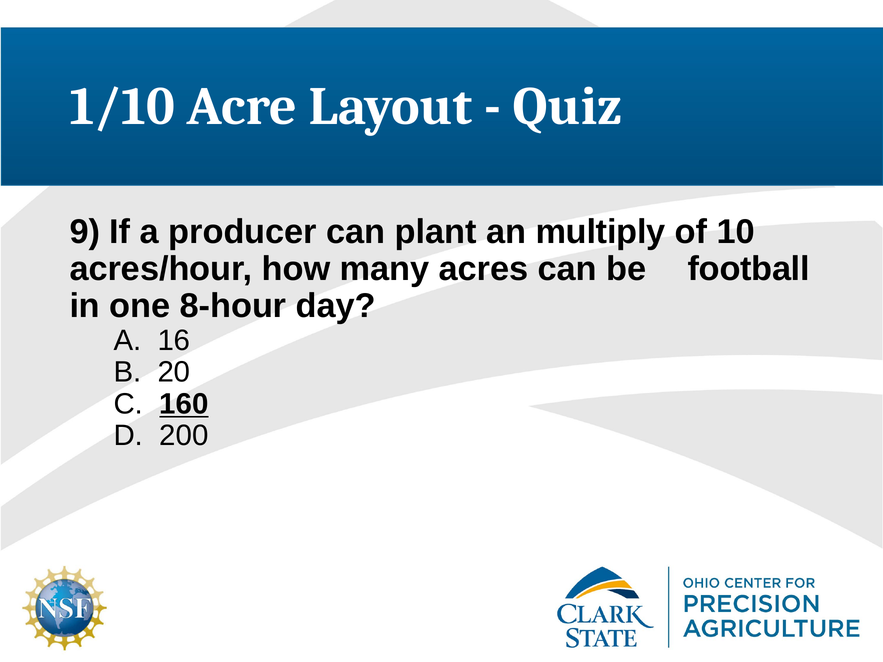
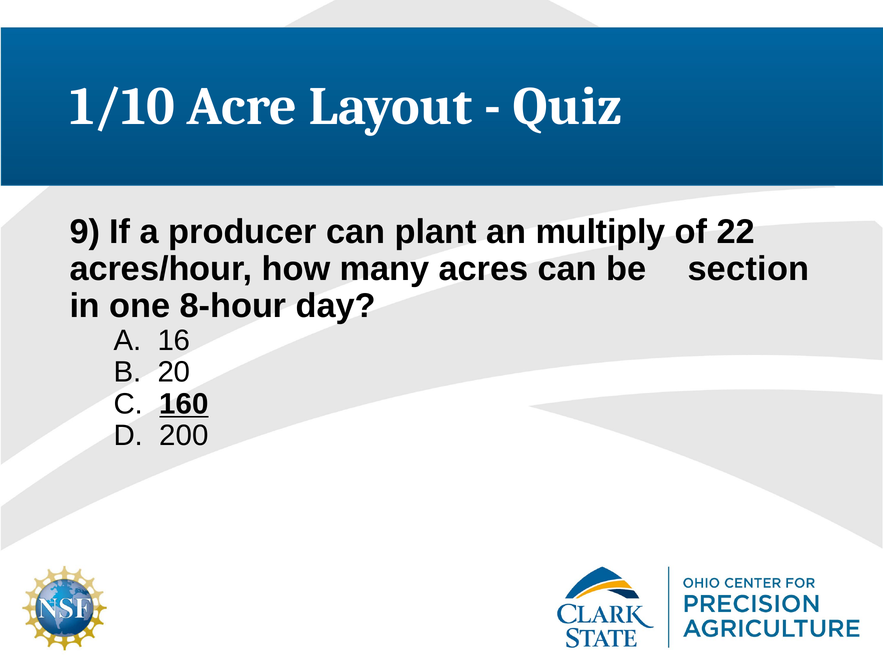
10: 10 -> 22
football: football -> section
